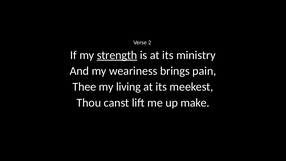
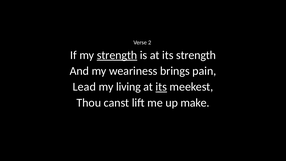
its ministry: ministry -> strength
Thee: Thee -> Lead
its at (161, 87) underline: none -> present
